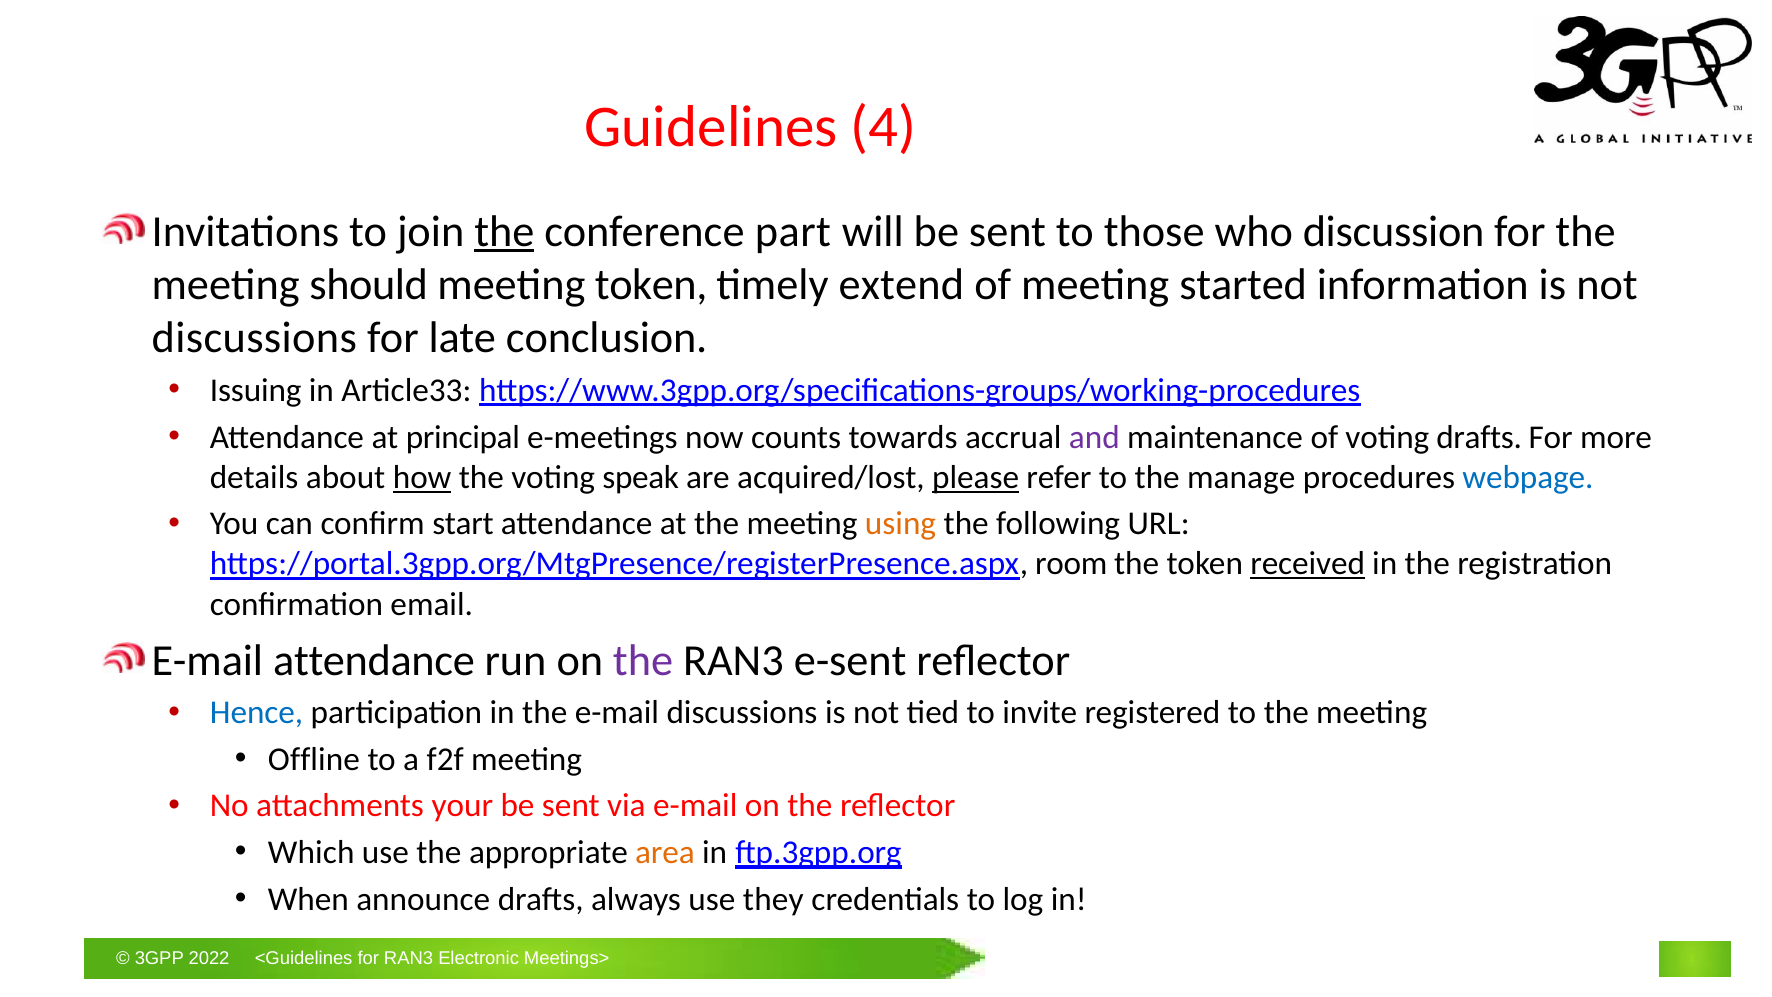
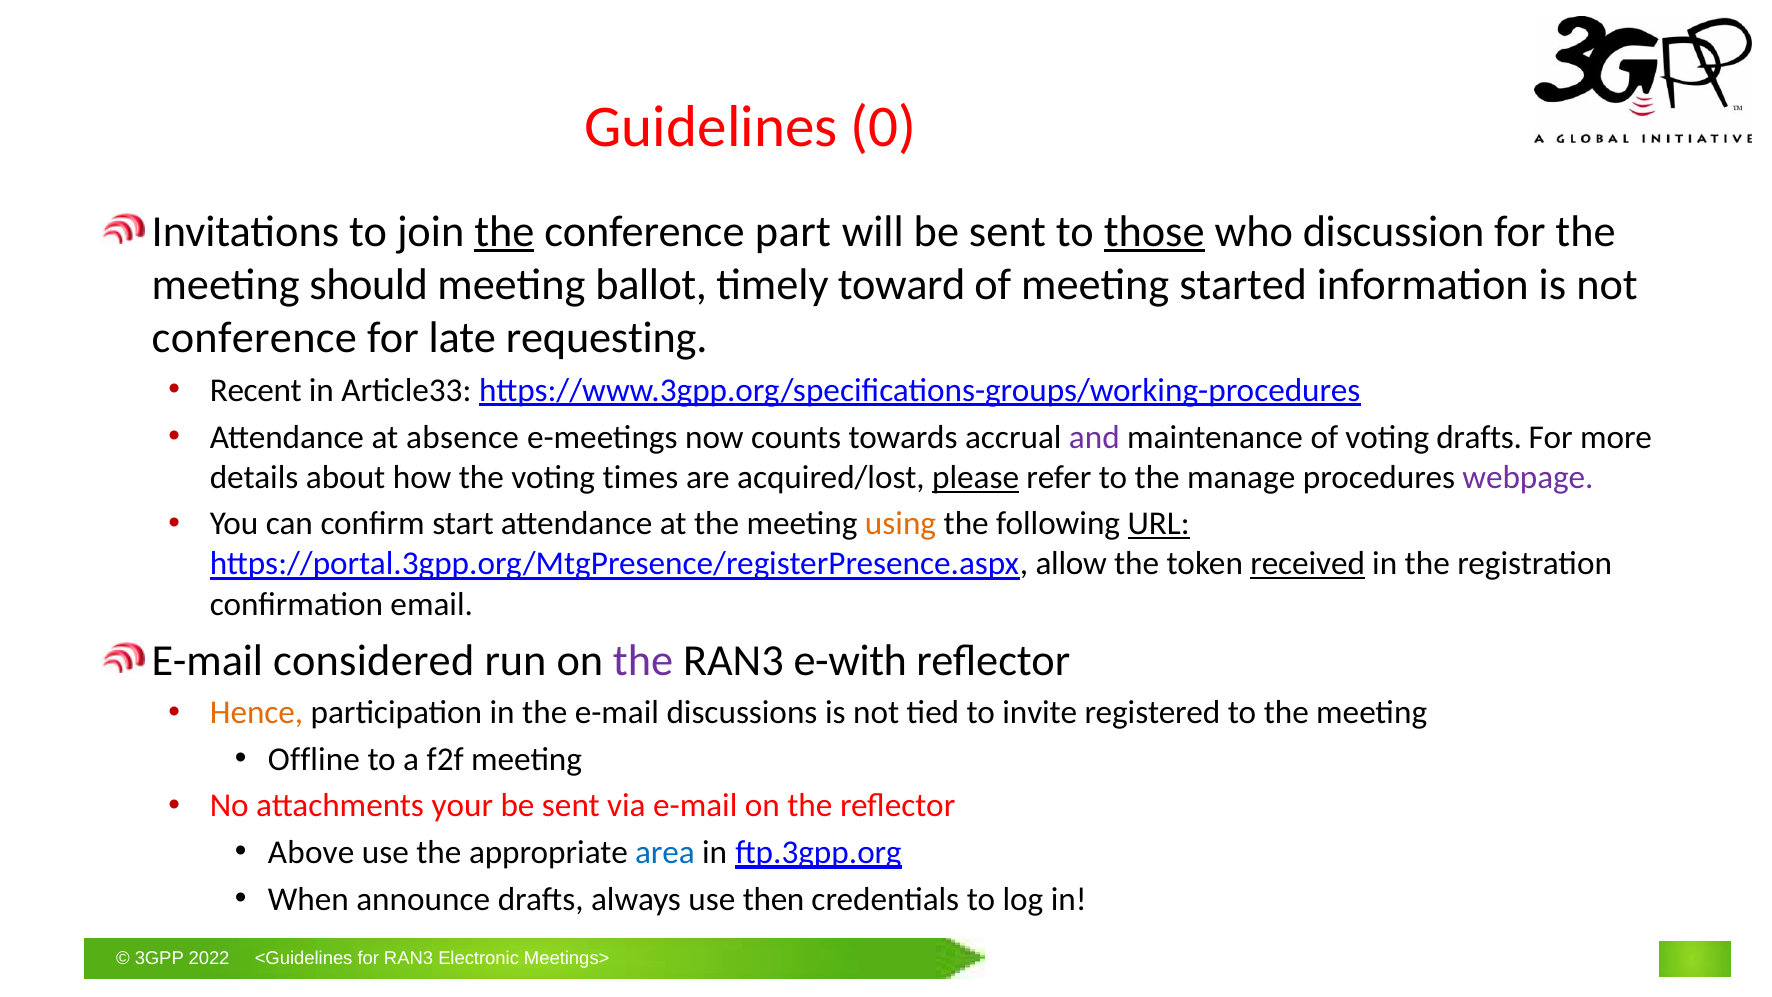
4: 4 -> 0
those underline: none -> present
meeting token: token -> ballot
extend: extend -> toward
discussions at (254, 338): discussions -> conference
conclusion: conclusion -> requesting
Issuing: Issuing -> Recent
principal: principal -> absence
how underline: present -> none
speak: speak -> times
webpage colour: blue -> purple
URL underline: none -> present
room: room -> allow
E-mail attendance: attendance -> considered
e-sent: e-sent -> e-with
Hence colour: blue -> orange
Which: Which -> Above
area colour: orange -> blue
they: they -> then
